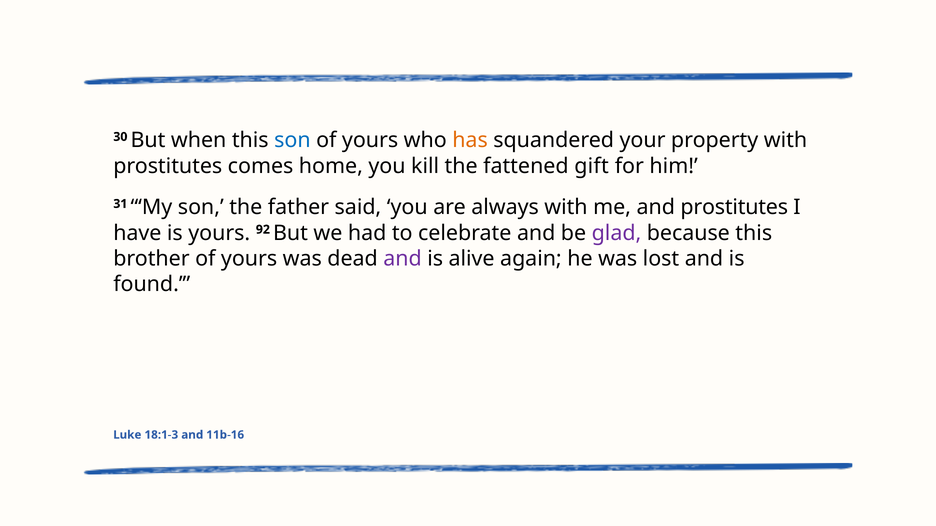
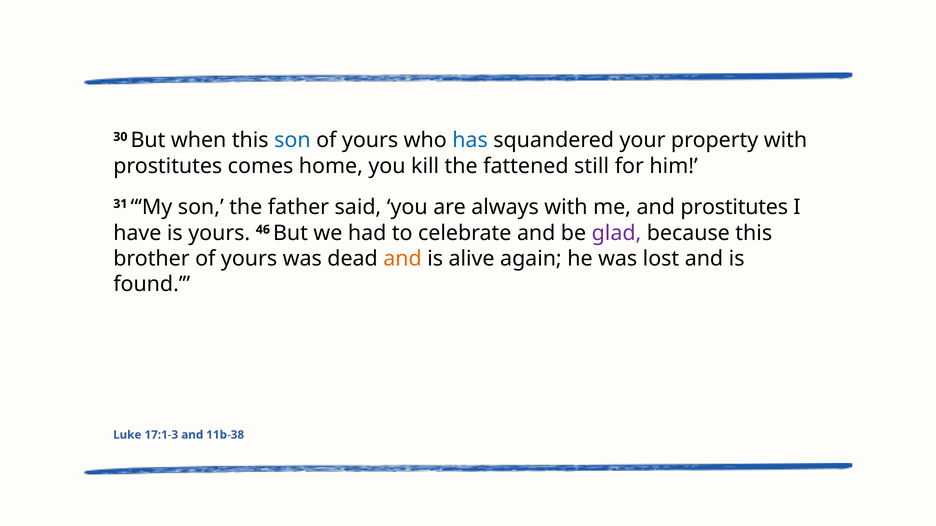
has colour: orange -> blue
gift: gift -> still
92: 92 -> 46
and at (403, 259) colour: purple -> orange
18:1-3: 18:1-3 -> 17:1-3
11b-16: 11b-16 -> 11b-38
